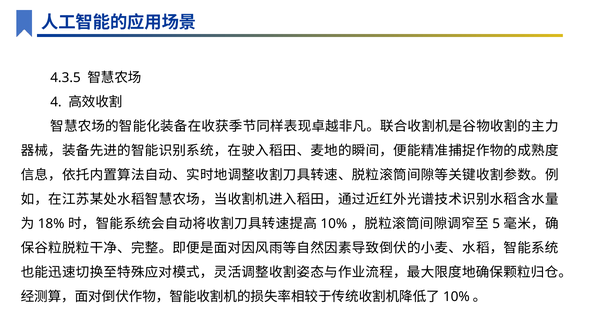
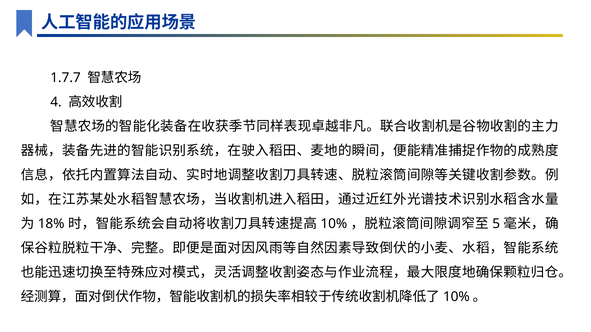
4.3.5: 4.3.5 -> 1.7.7
